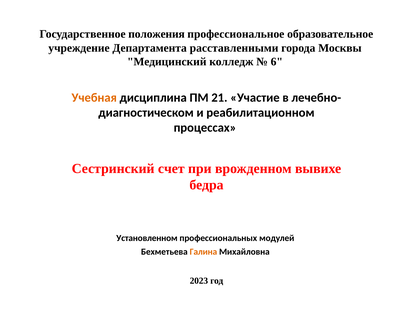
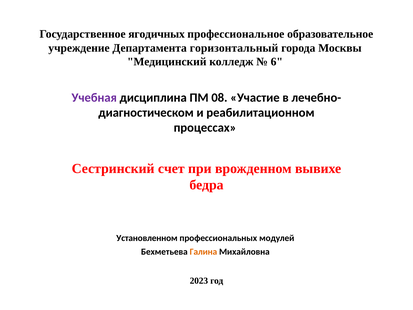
положения: положения -> ягодичных
расставленными: расставленными -> горизонтальный
Учебная colour: orange -> purple
21: 21 -> 08
